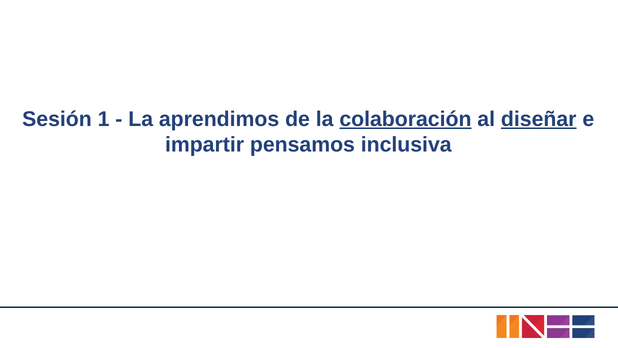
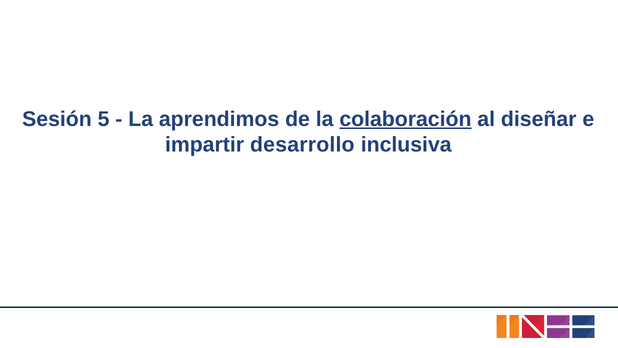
1: 1 -> 5
diseñar underline: present -> none
pensamos: pensamos -> desarrollo
